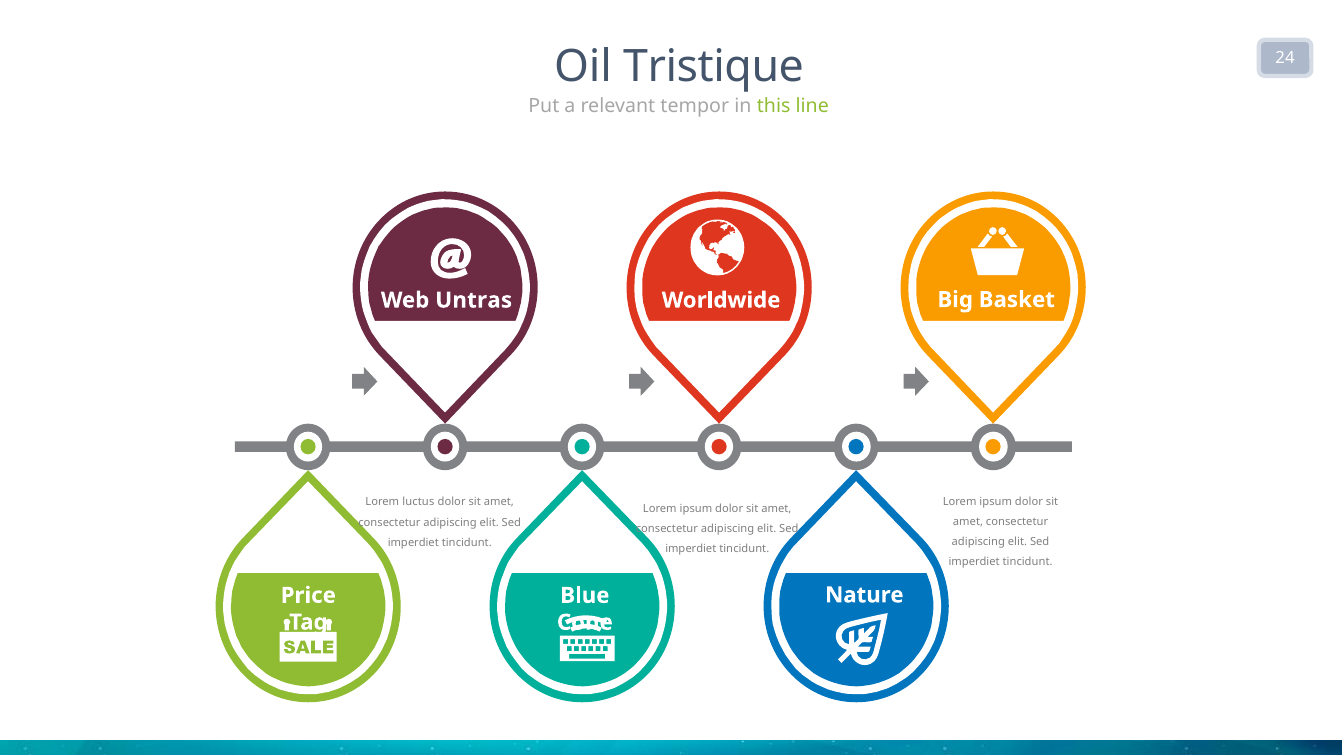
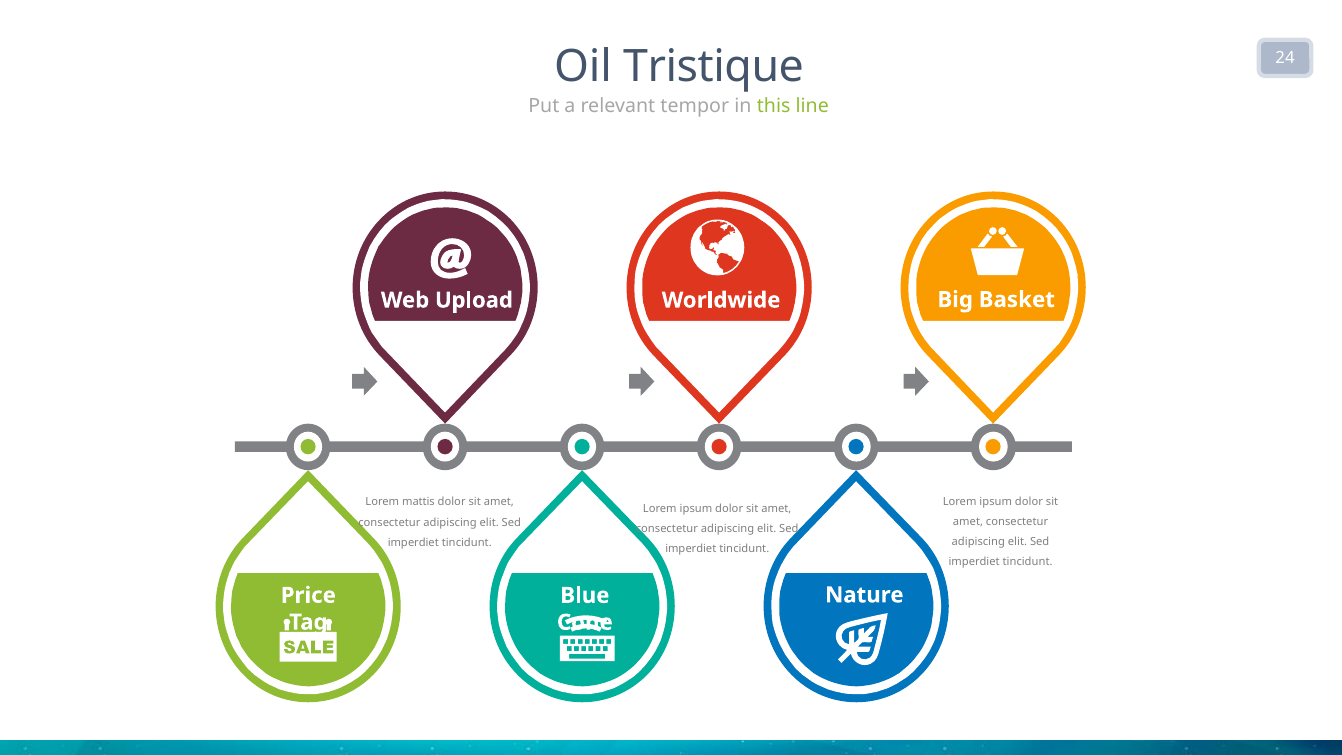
Untras: Untras -> Upload
luctus: luctus -> mattis
